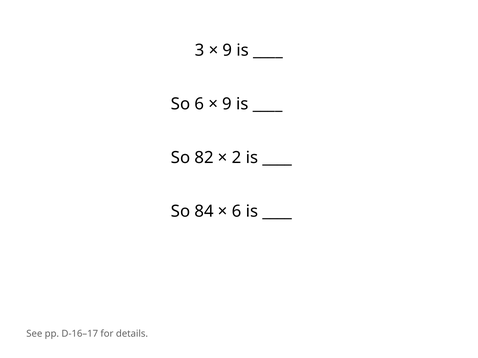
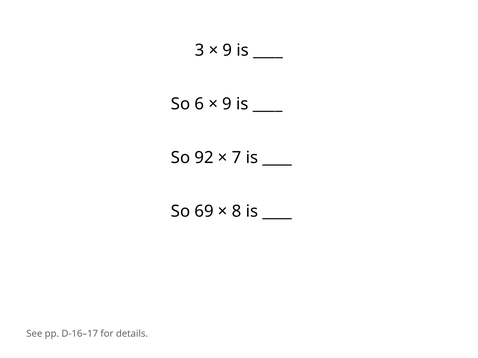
82: 82 -> 92
2: 2 -> 7
84: 84 -> 69
6 at (237, 212): 6 -> 8
